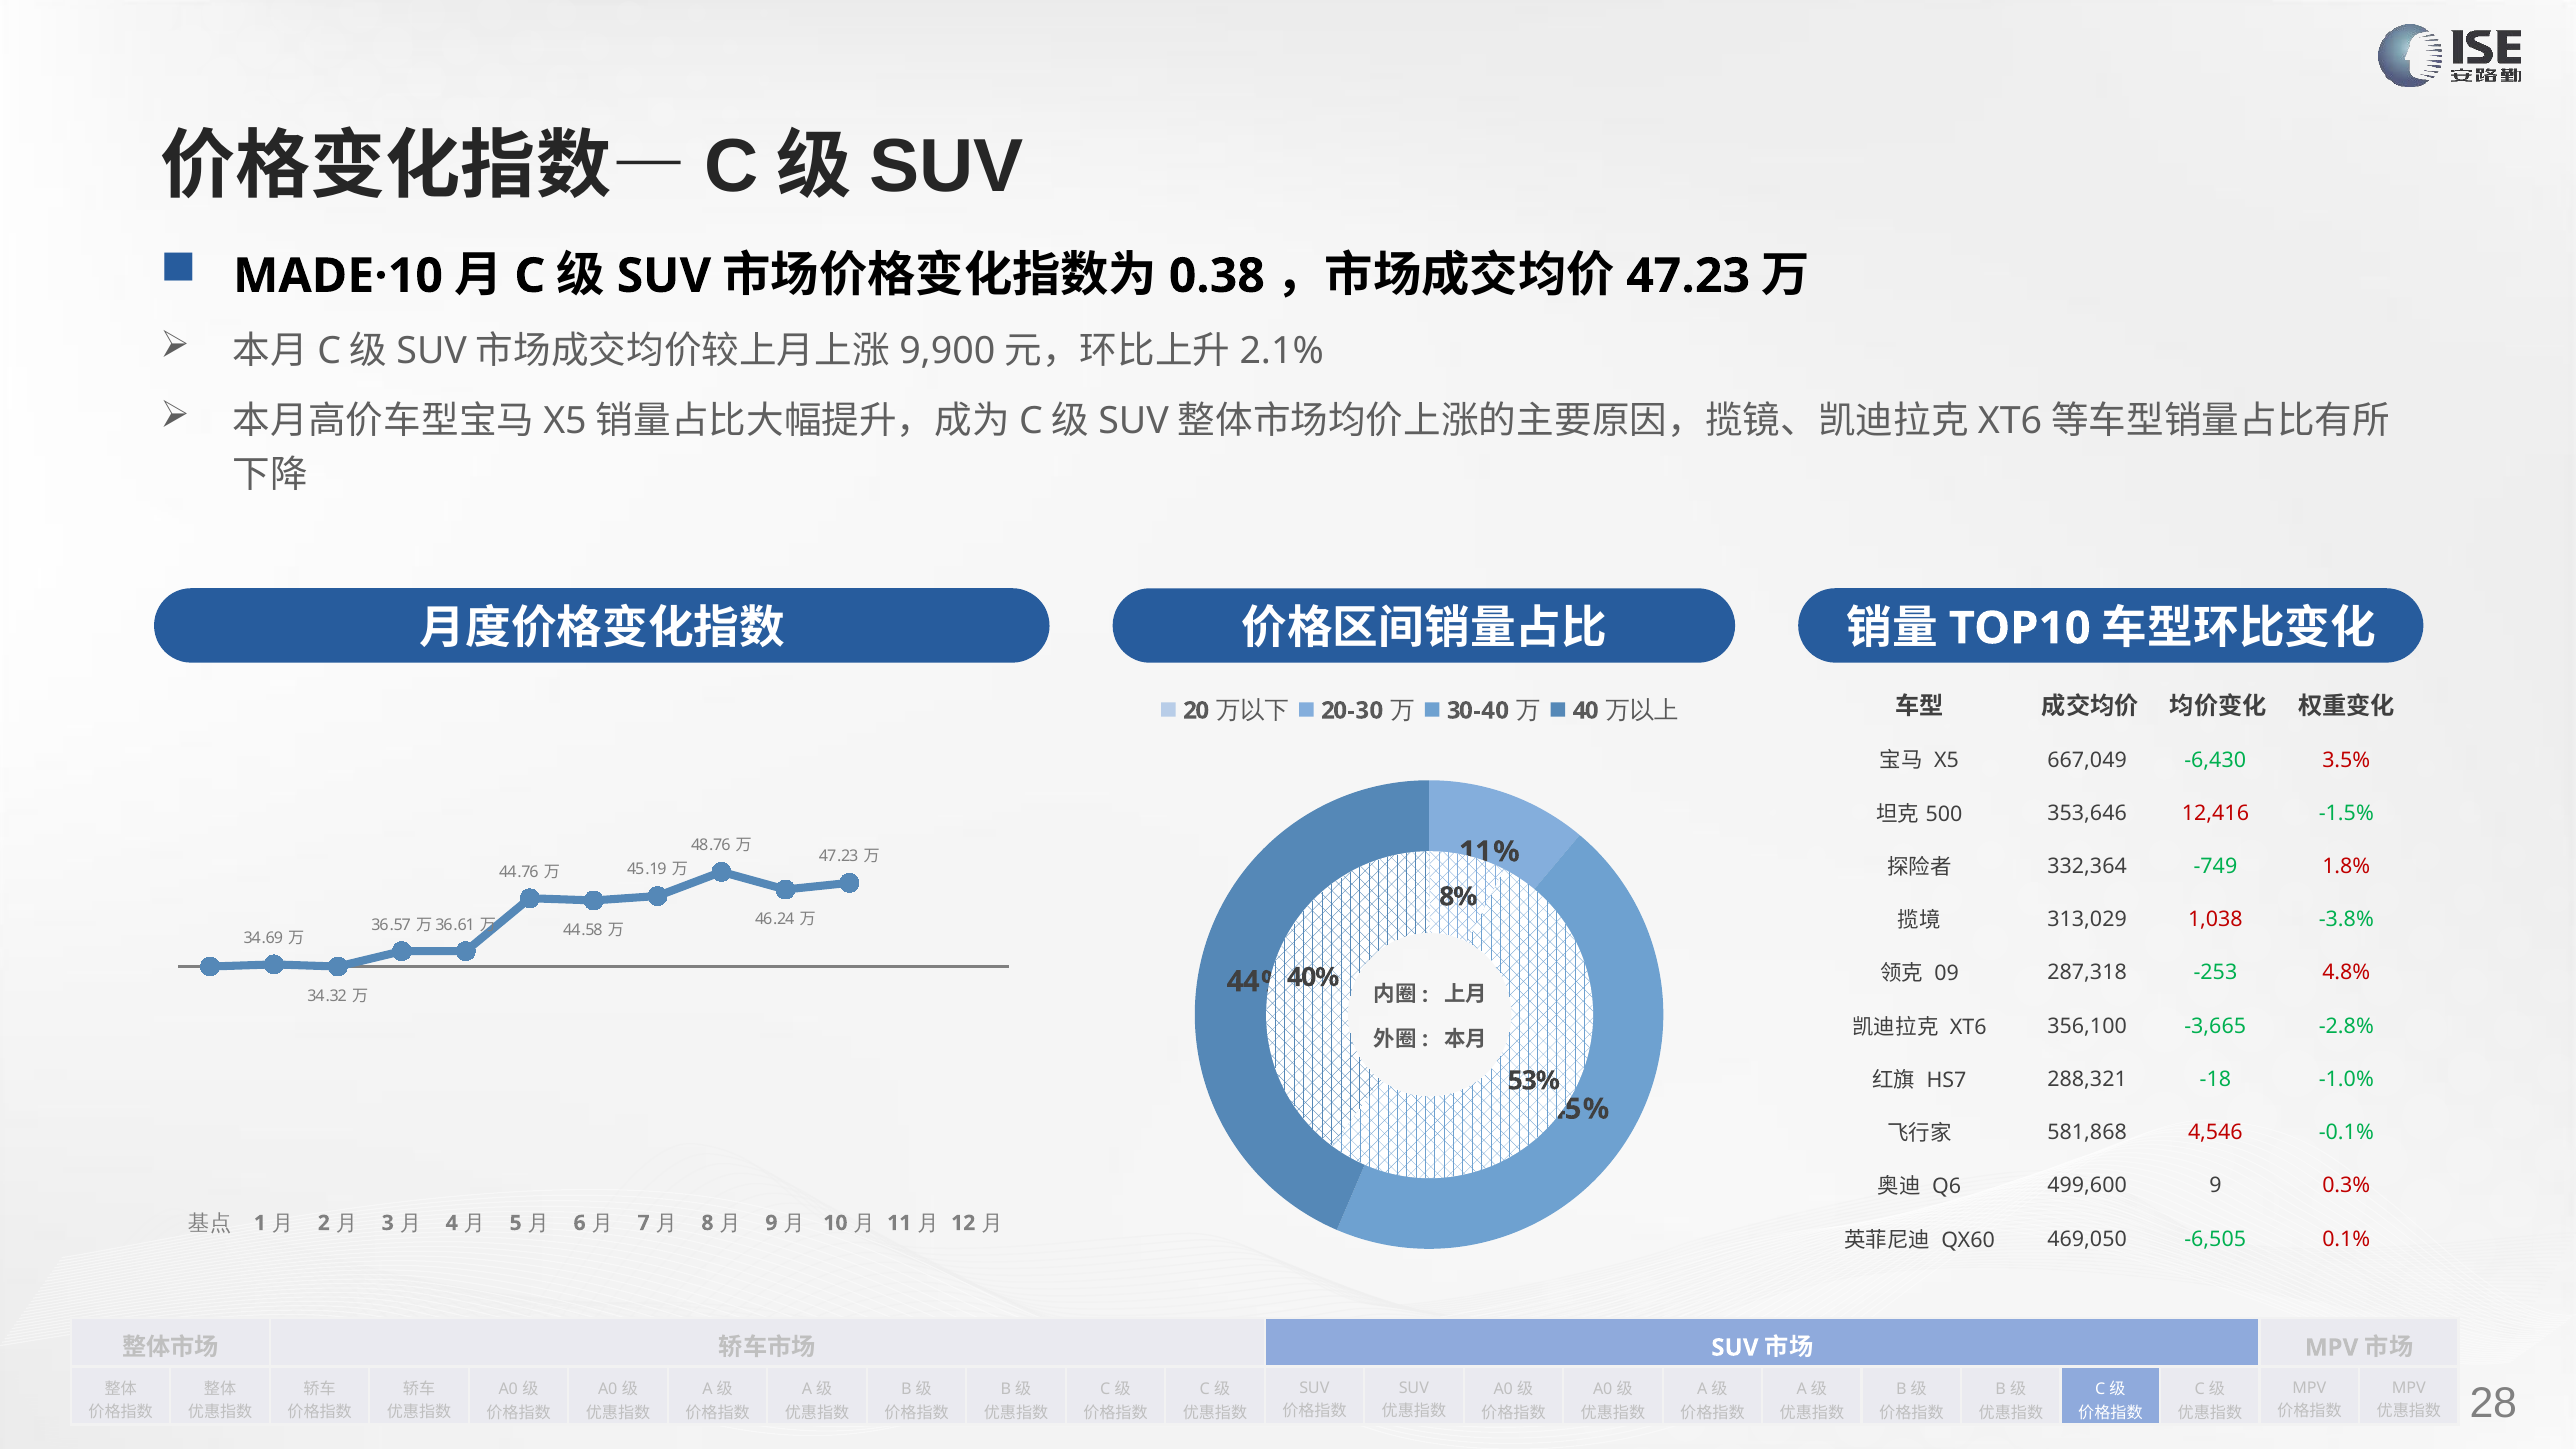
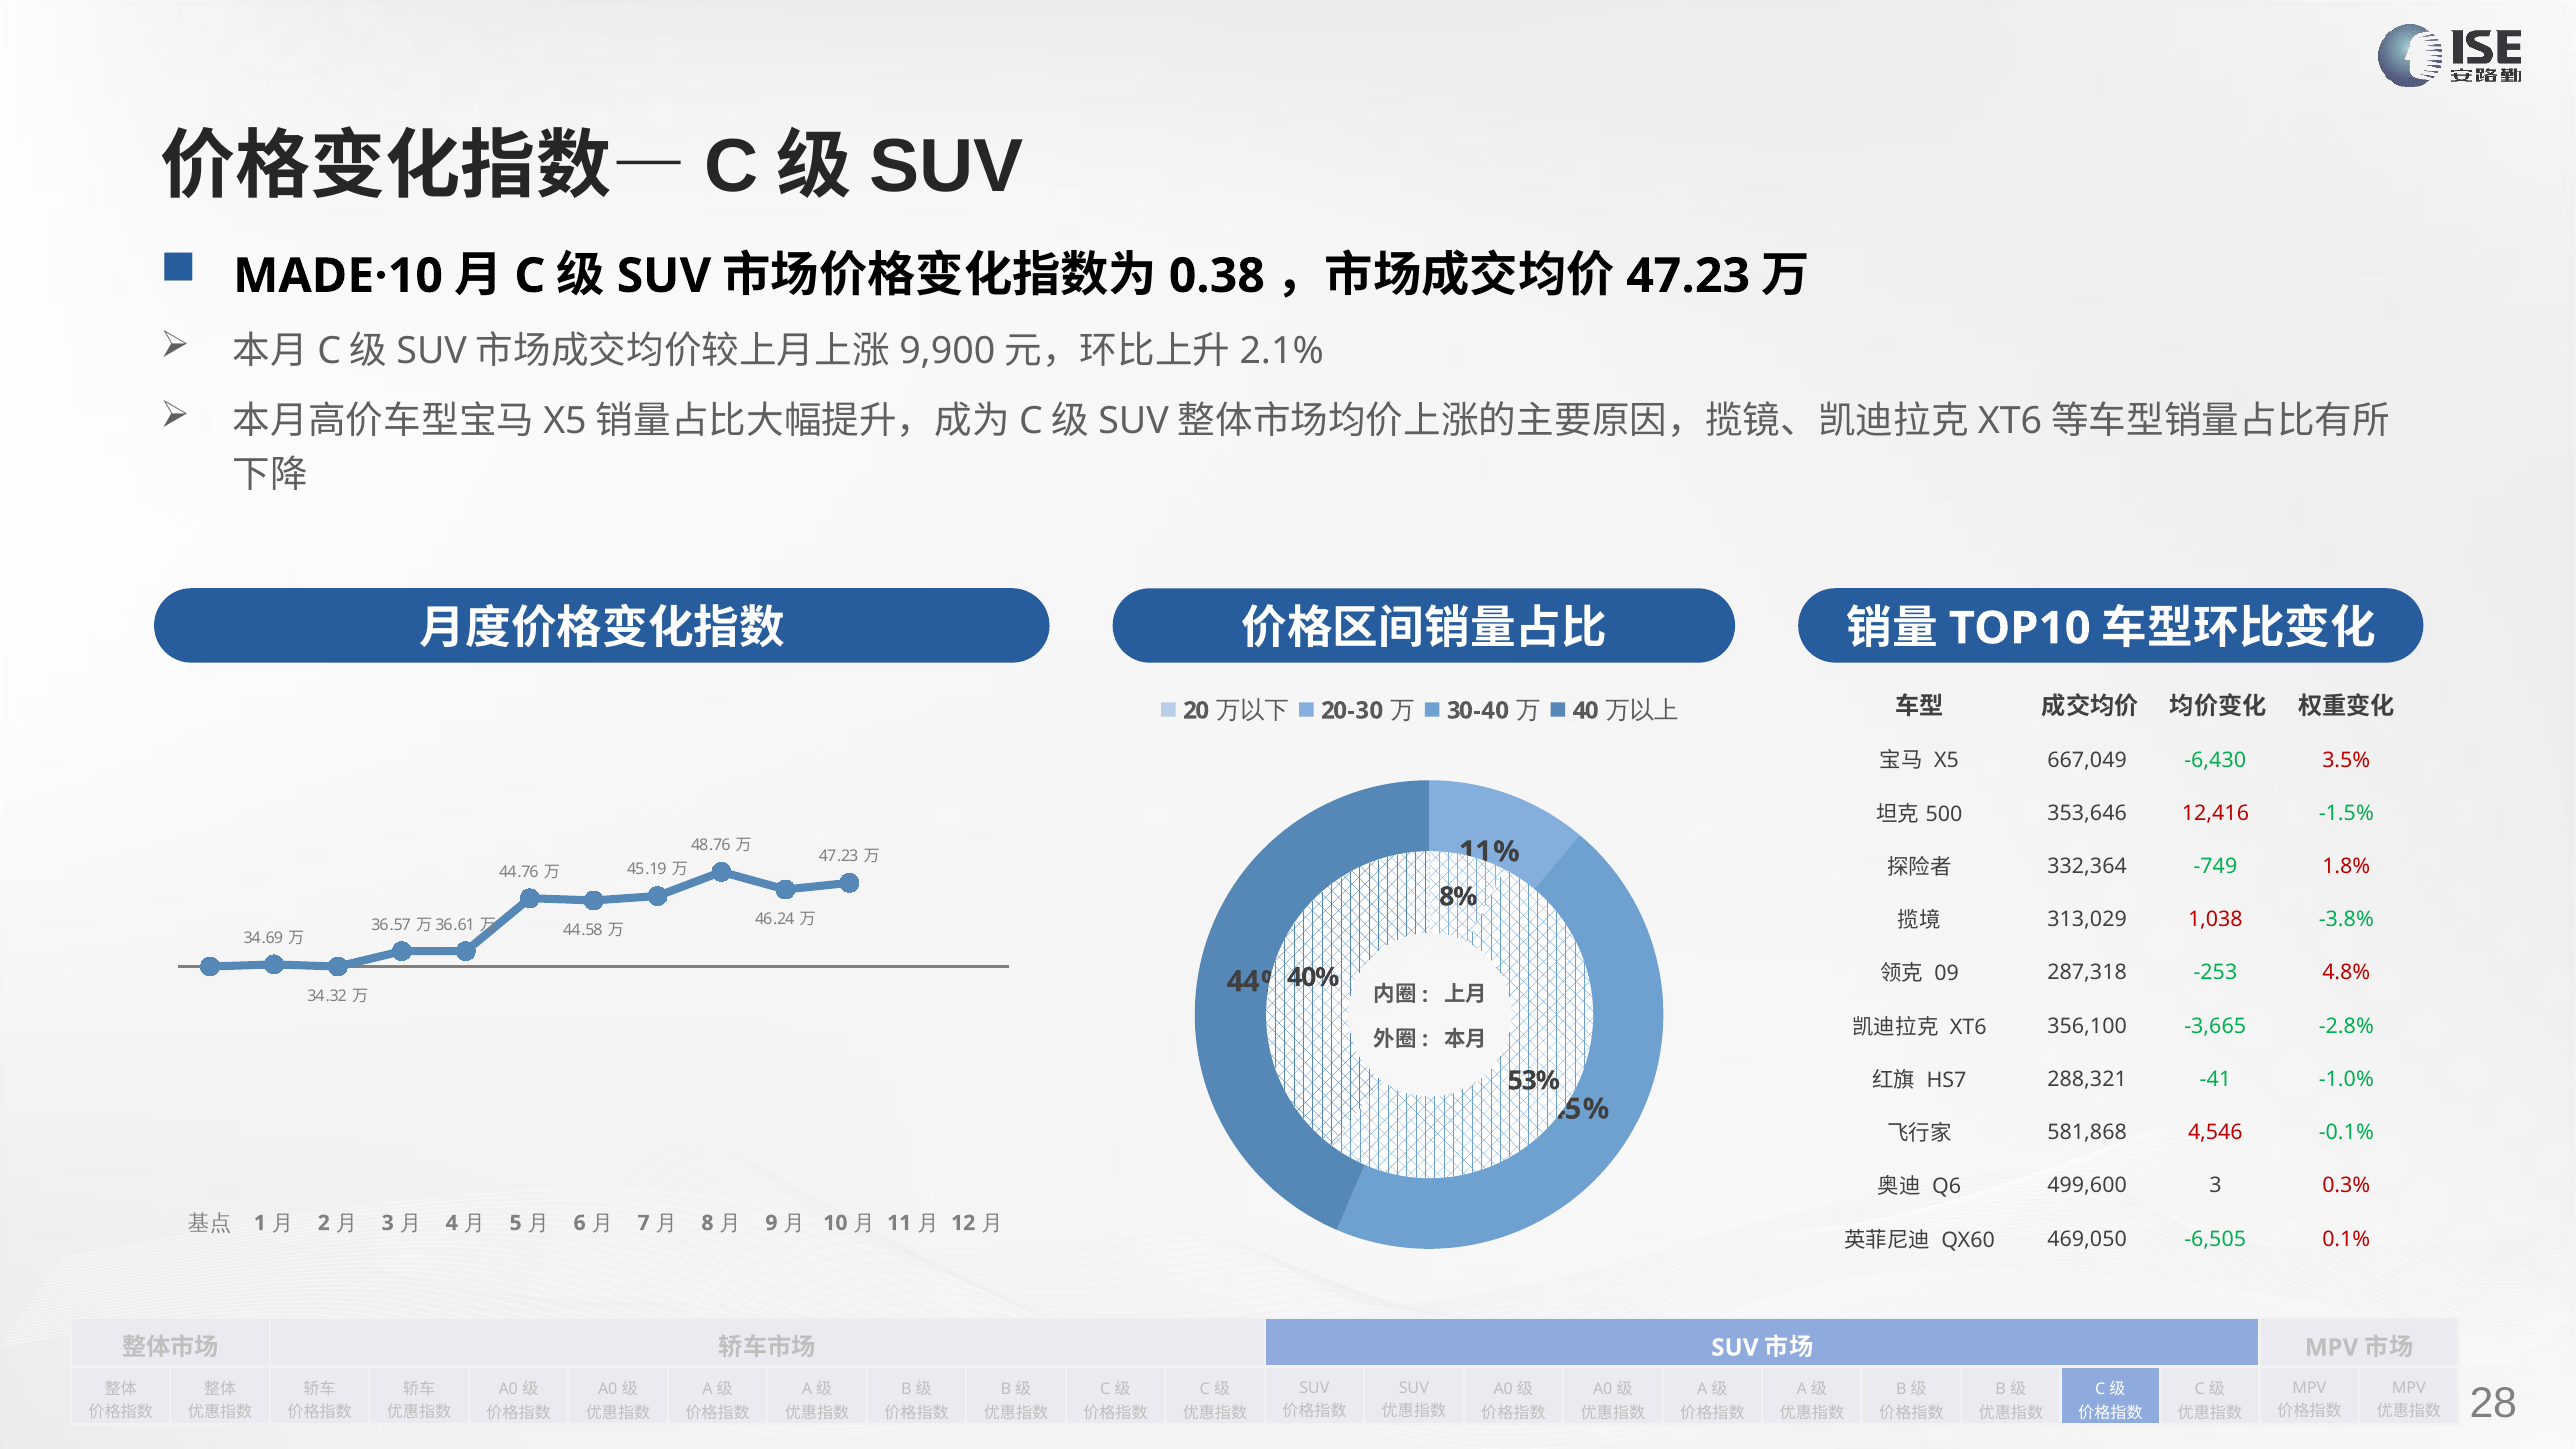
-18: -18 -> -41
499,600 9: 9 -> 3
